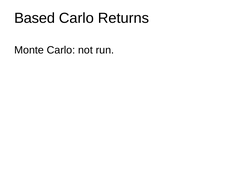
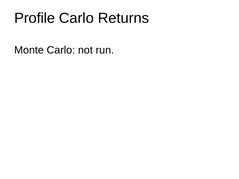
Based: Based -> Profile
